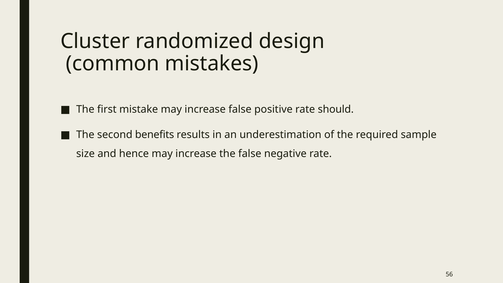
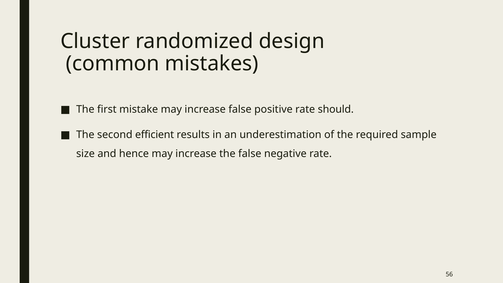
benefits: benefits -> efficient
